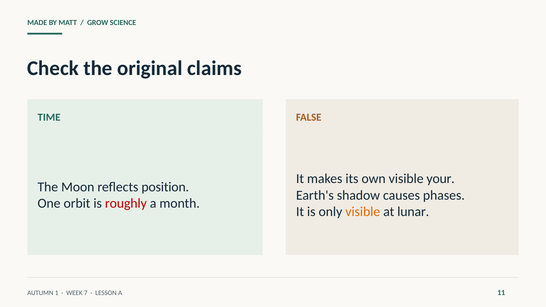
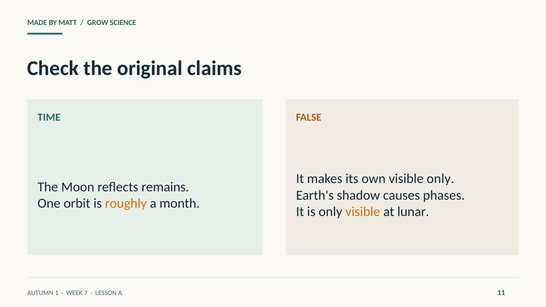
visible your: your -> only
position: position -> remains
roughly colour: red -> orange
